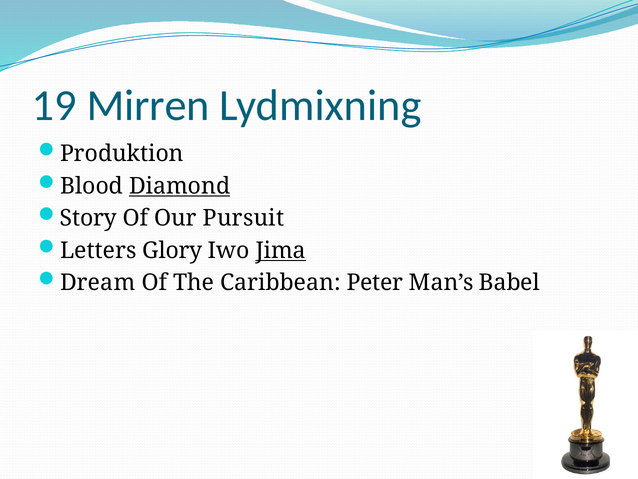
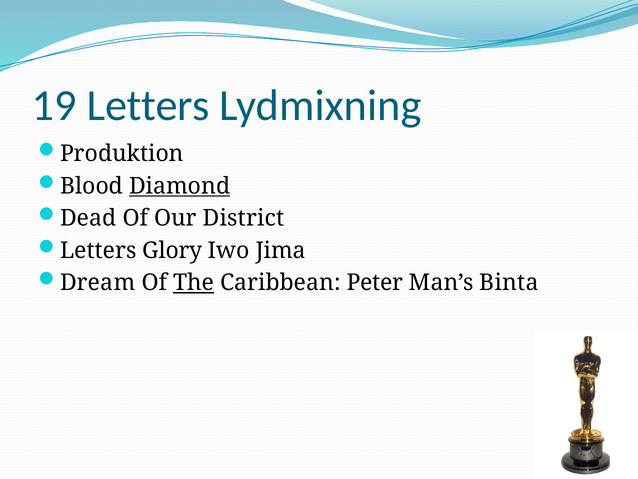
19 Mirren: Mirren -> Letters
Story: Story -> Dead
Pursuit: Pursuit -> District
Jima underline: present -> none
The underline: none -> present
Babel: Babel -> Binta
